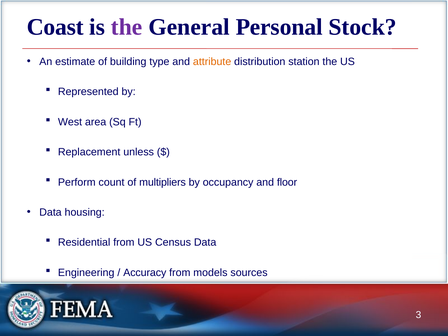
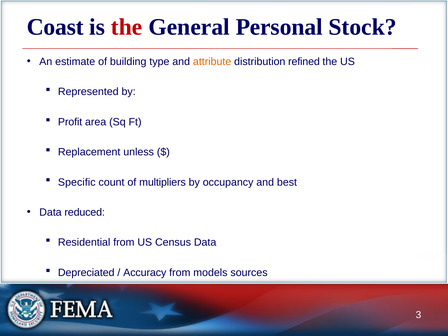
the at (127, 27) colour: purple -> red
station: station -> refined
West: West -> Profit
Perform: Perform -> Specific
floor: floor -> best
housing: housing -> reduced
Engineering: Engineering -> Depreciated
